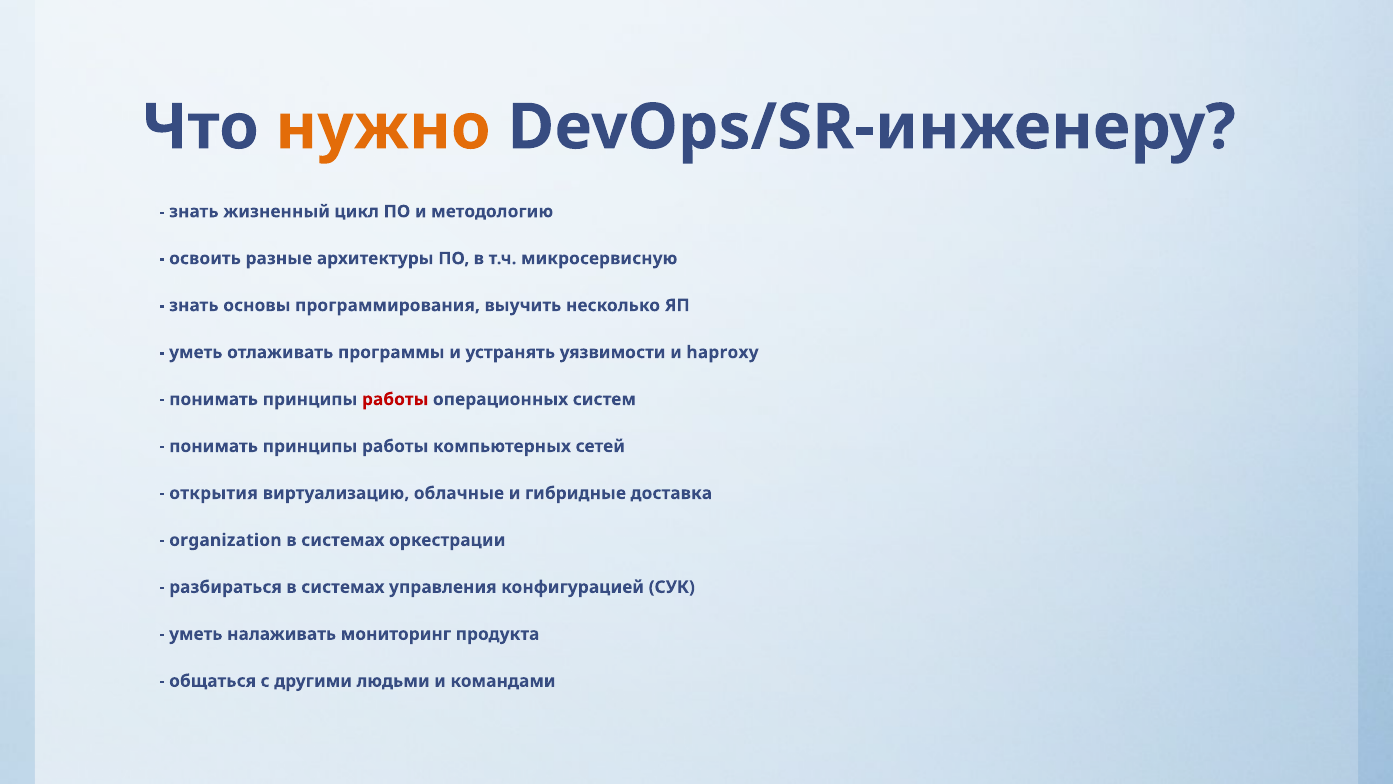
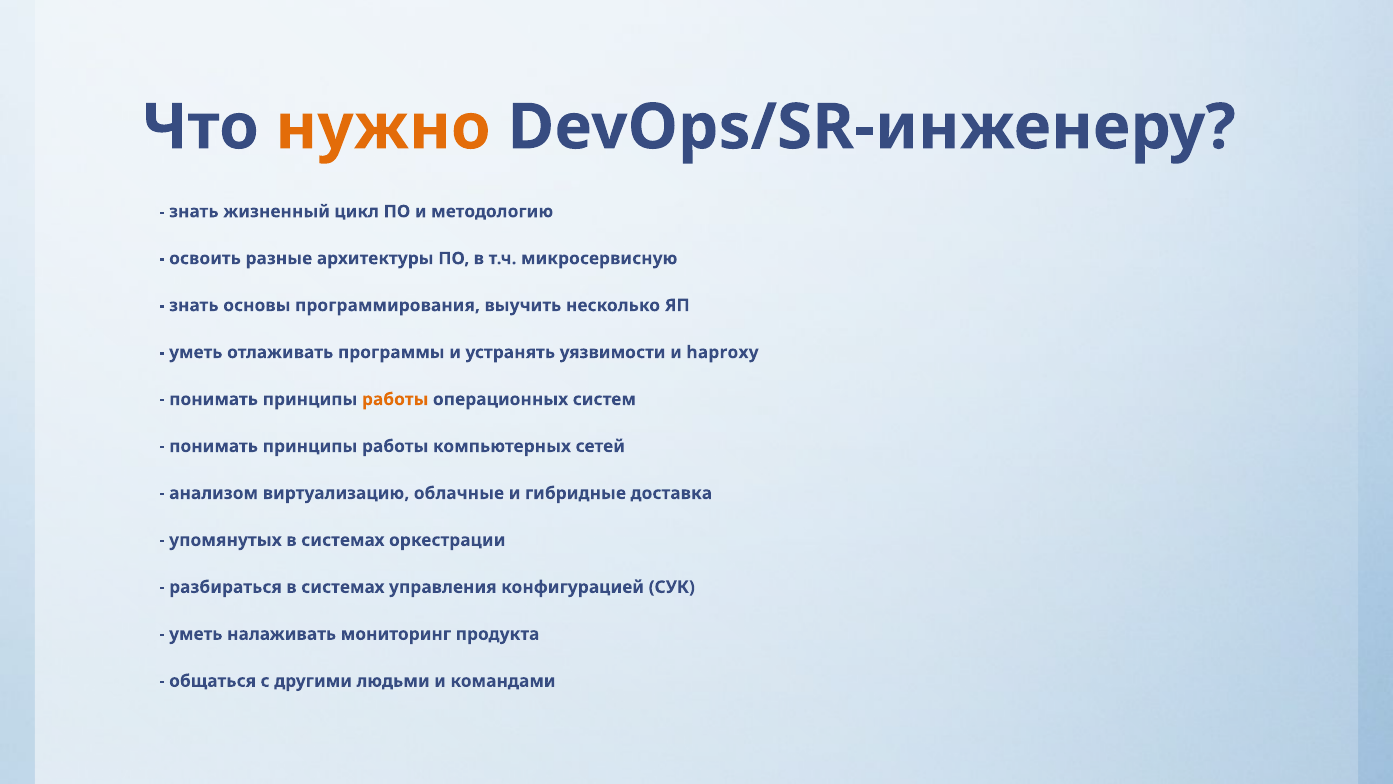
работы at (395, 399) colour: red -> orange
открытия: открытия -> анализом
organization: organization -> упомянутых
